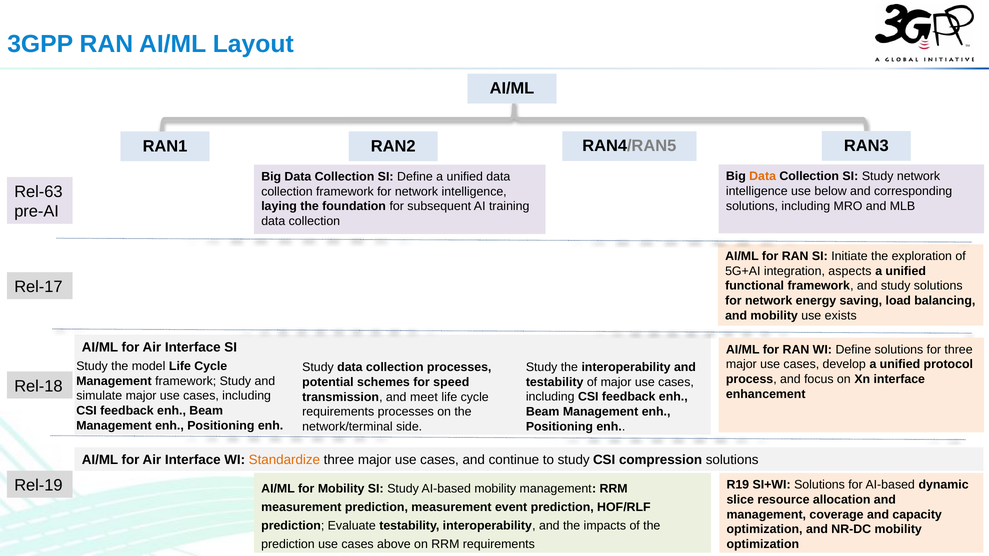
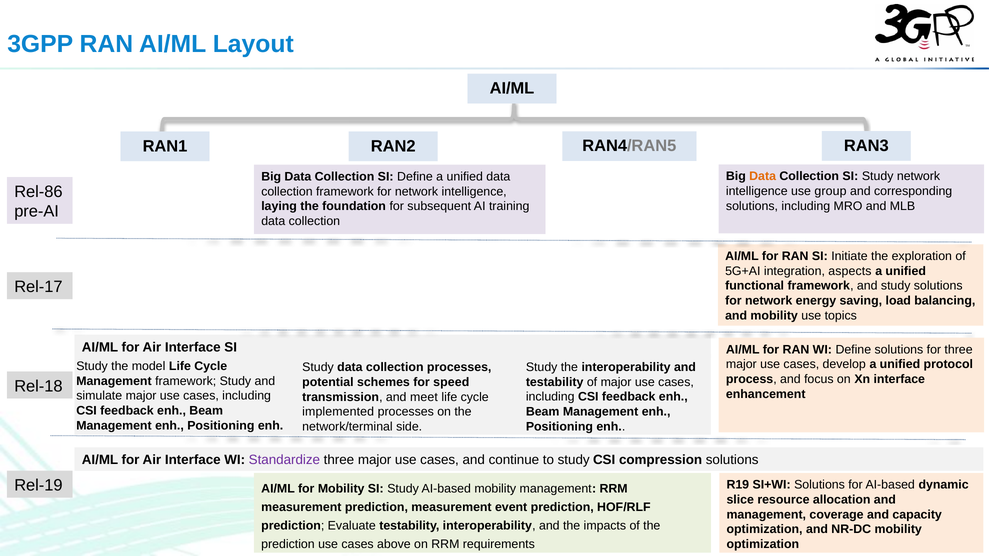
Rel-63: Rel-63 -> Rel-86
below: below -> group
exists: exists -> topics
requirements at (338, 412): requirements -> implemented
Standardize colour: orange -> purple
